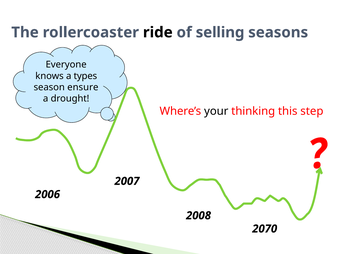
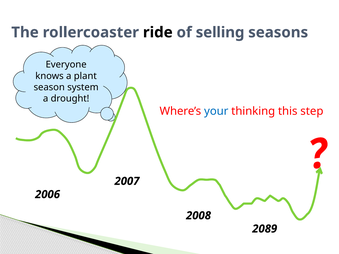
types: types -> plant
ensure: ensure -> system
your colour: black -> blue
2070: 2070 -> 2089
